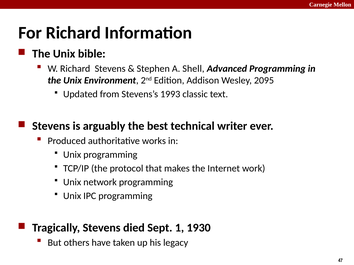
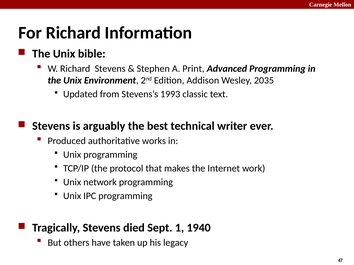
Shell: Shell -> Print
2095: 2095 -> 2035
1930: 1930 -> 1940
